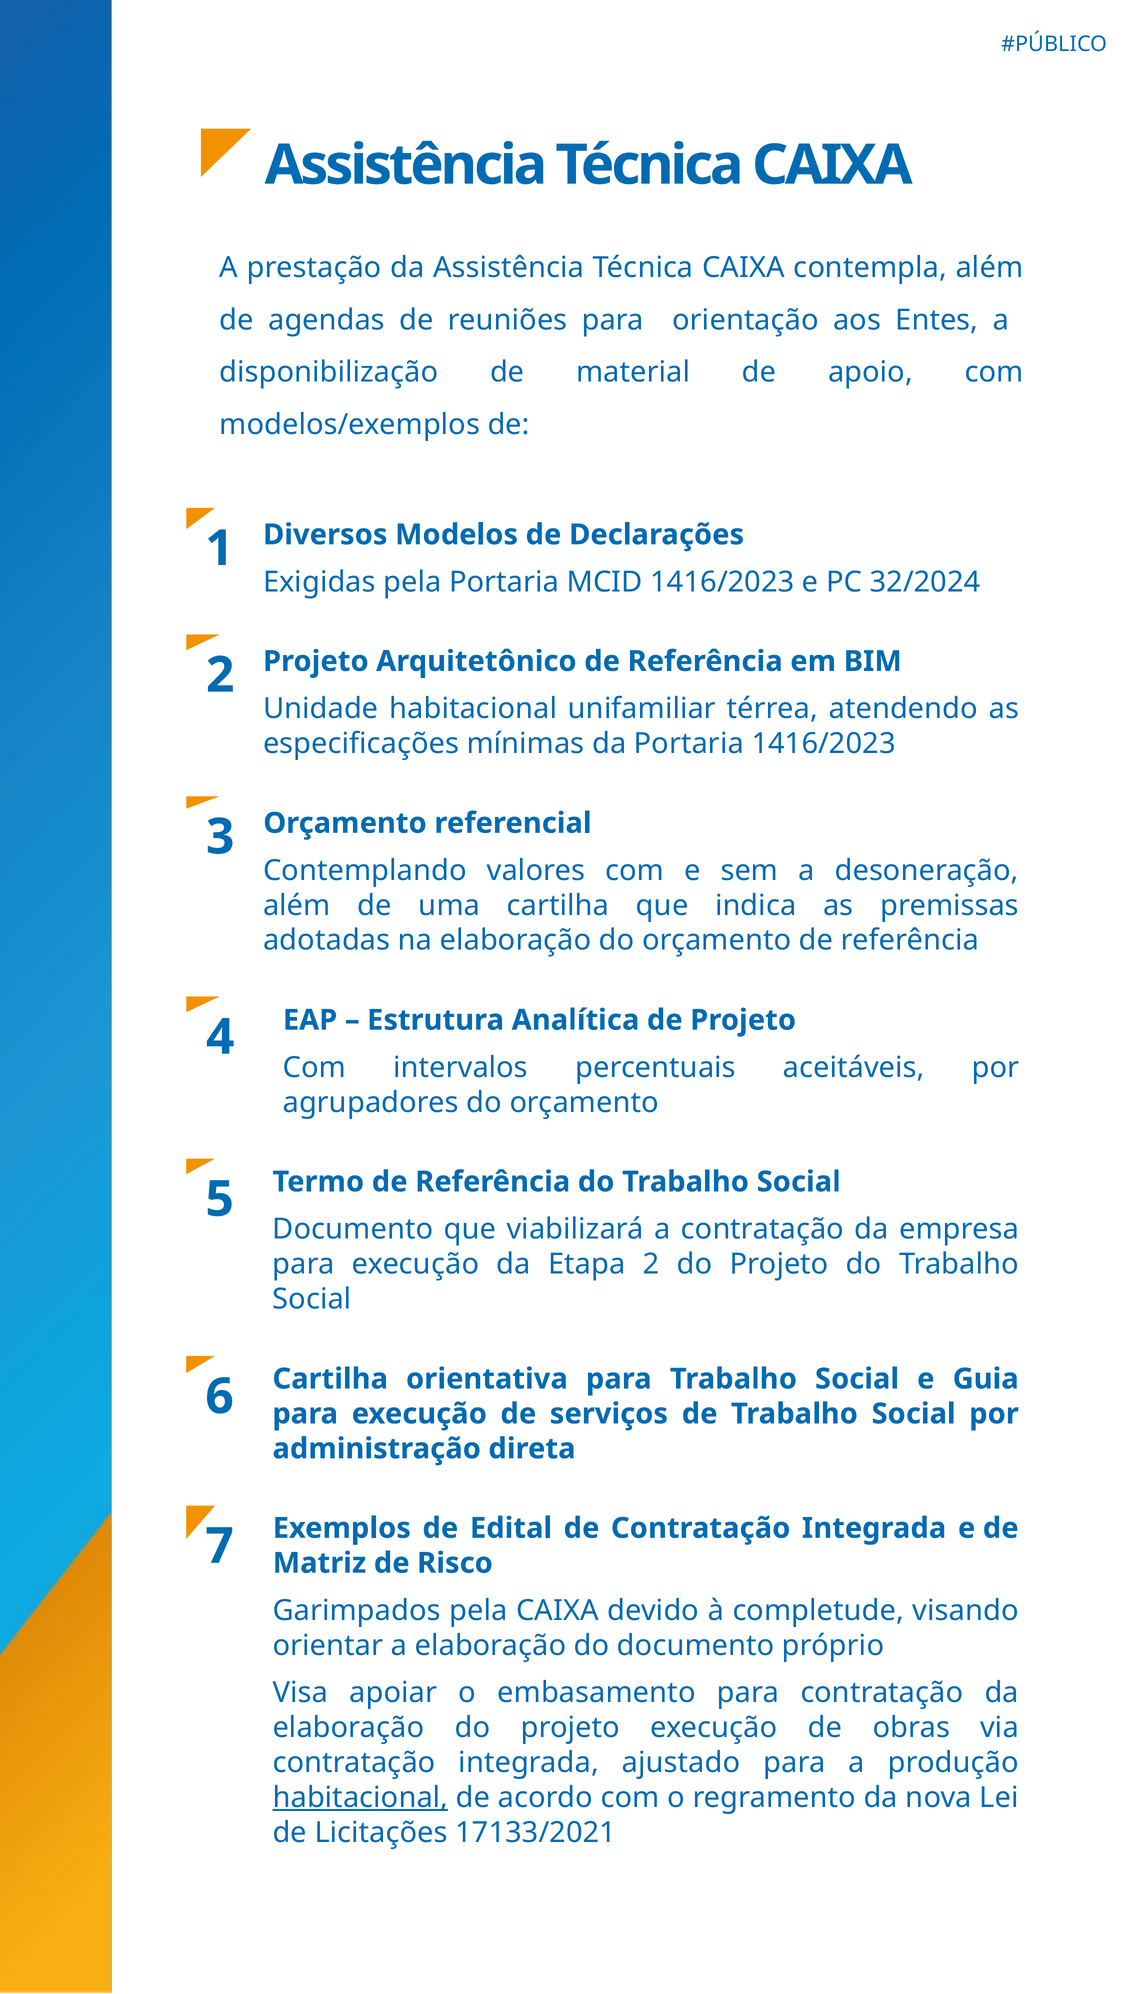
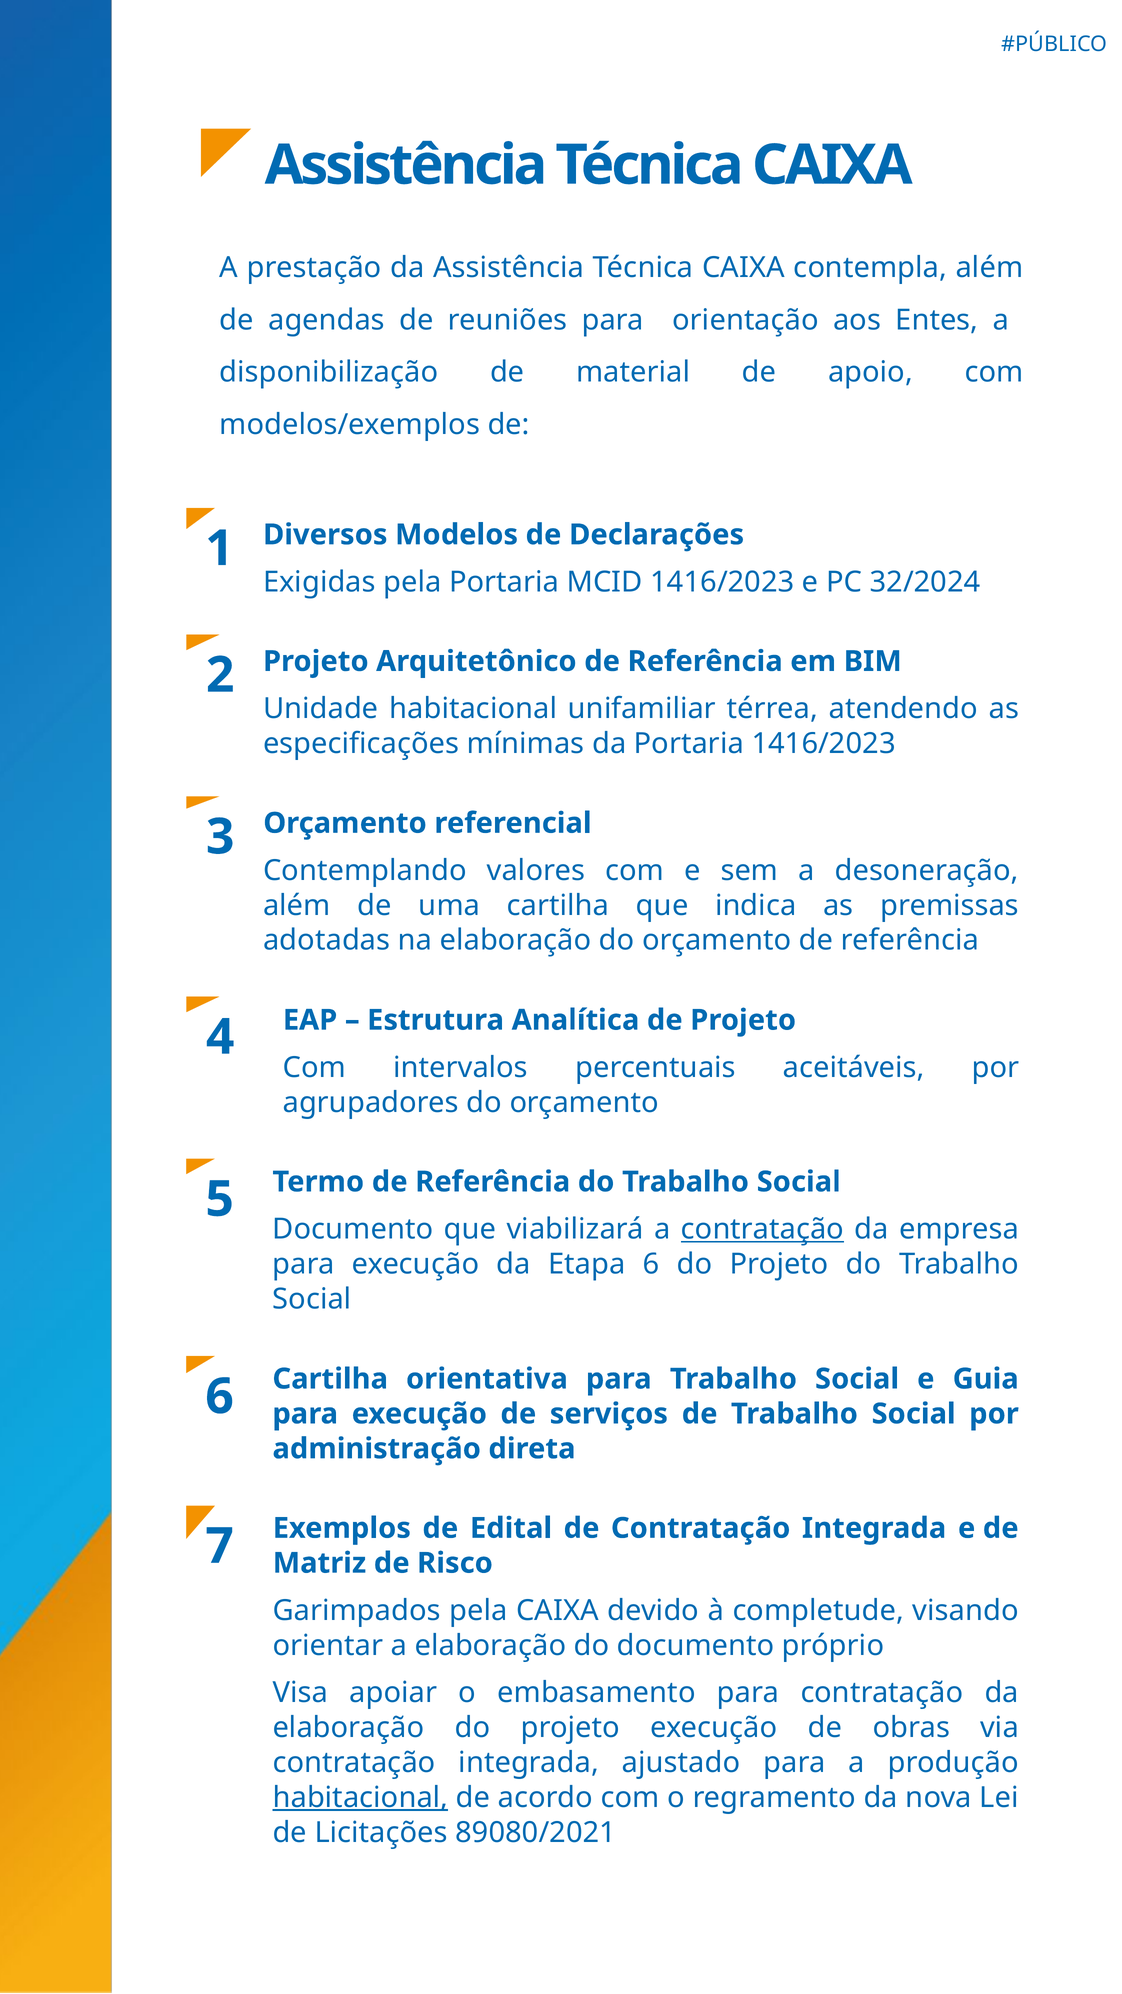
contratação at (762, 1230) underline: none -> present
Etapa 2: 2 -> 6
17133/2021: 17133/2021 -> 89080/2021
